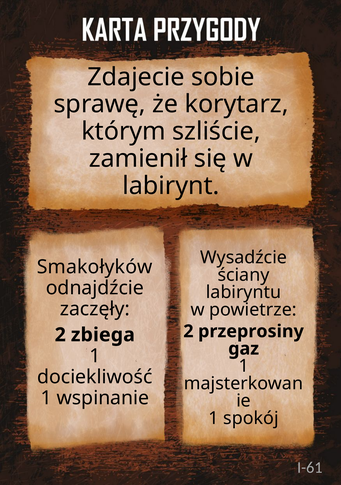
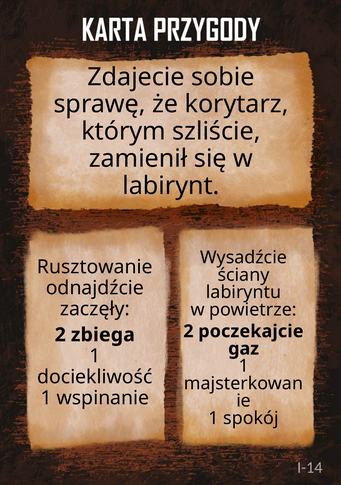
Smakołyków: Smakołyków -> Rusztowanie
przeprosiny: przeprosiny -> poczekajcie
I-61: I-61 -> I-14
